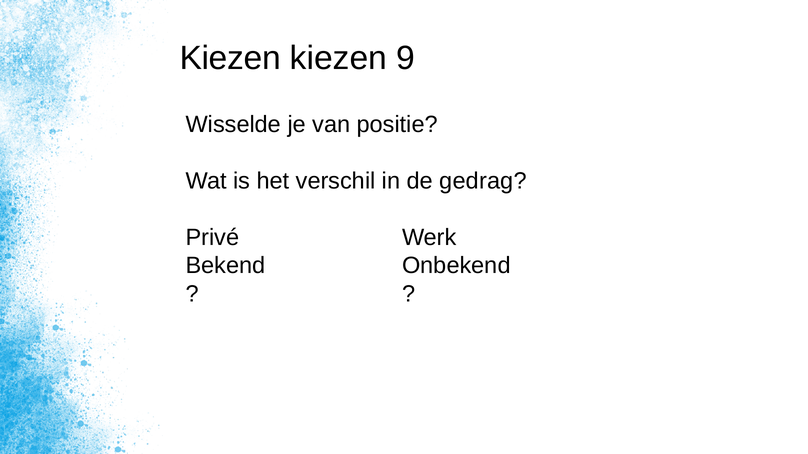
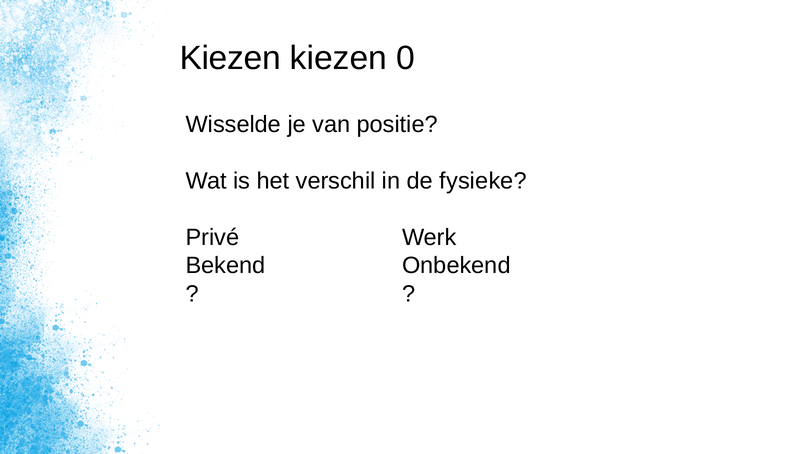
9: 9 -> 0
gedrag: gedrag -> fysieke
